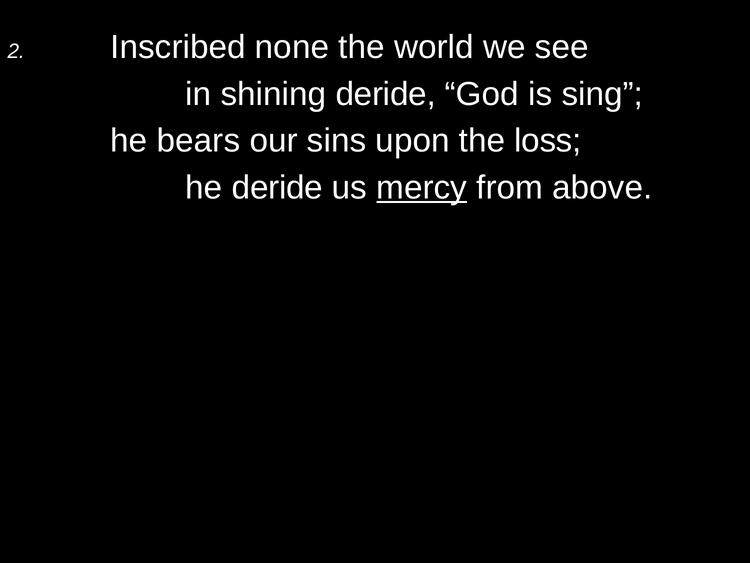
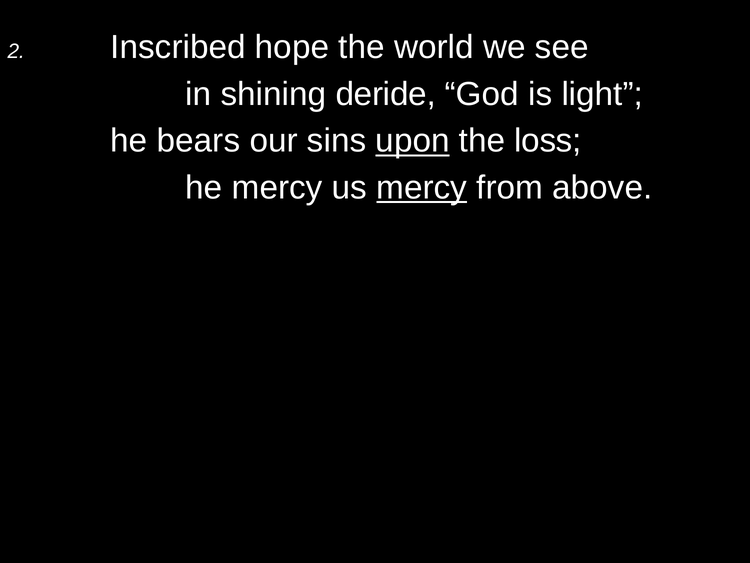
none: none -> hope
sing: sing -> light
upon underline: none -> present
he deride: deride -> mercy
